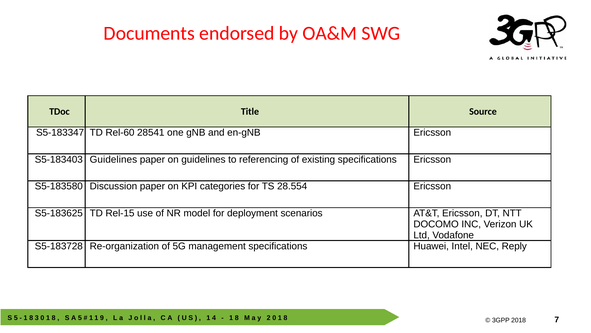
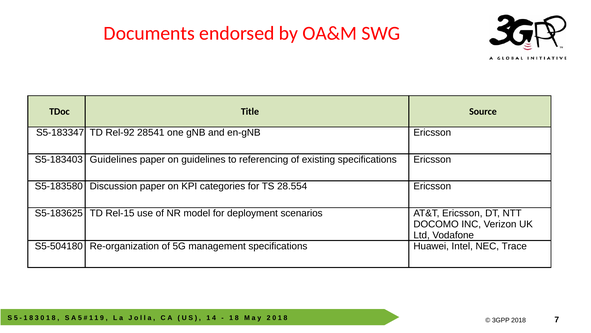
Rel-60: Rel-60 -> Rel-92
S5-183728: S5-183728 -> S5-504180
Reply: Reply -> Trace
